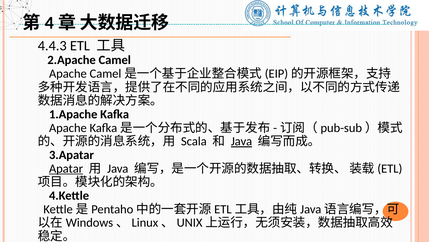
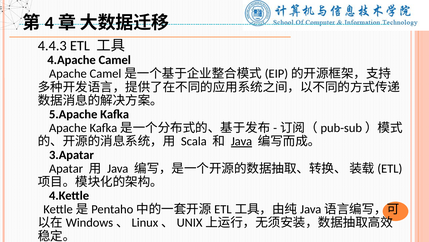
2.Apache: 2.Apache -> 4.Apache
1.Apache: 1.Apache -> 5.Apache
Apatar underline: present -> none
